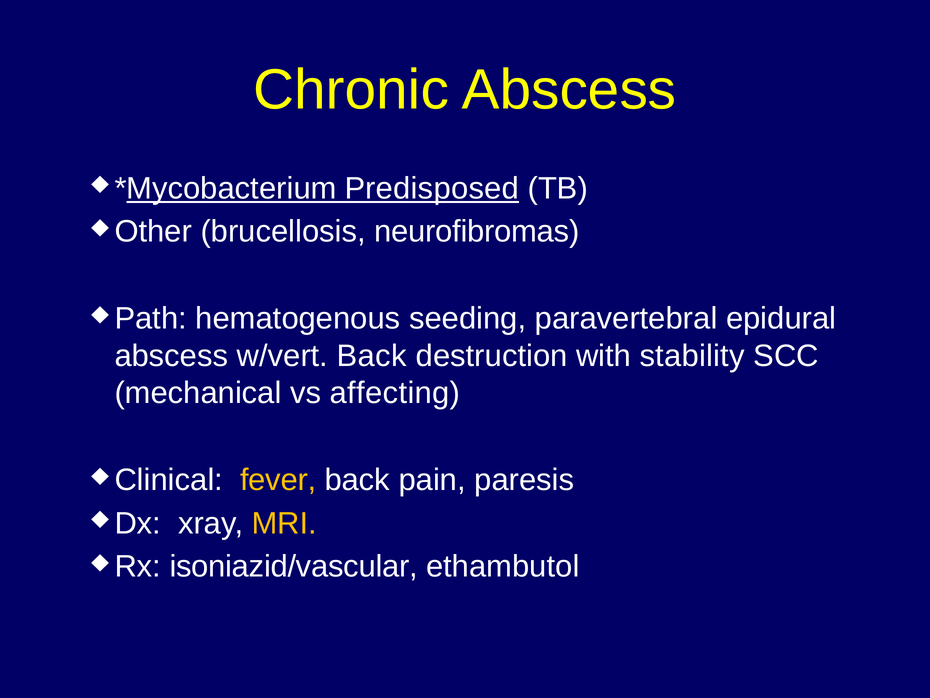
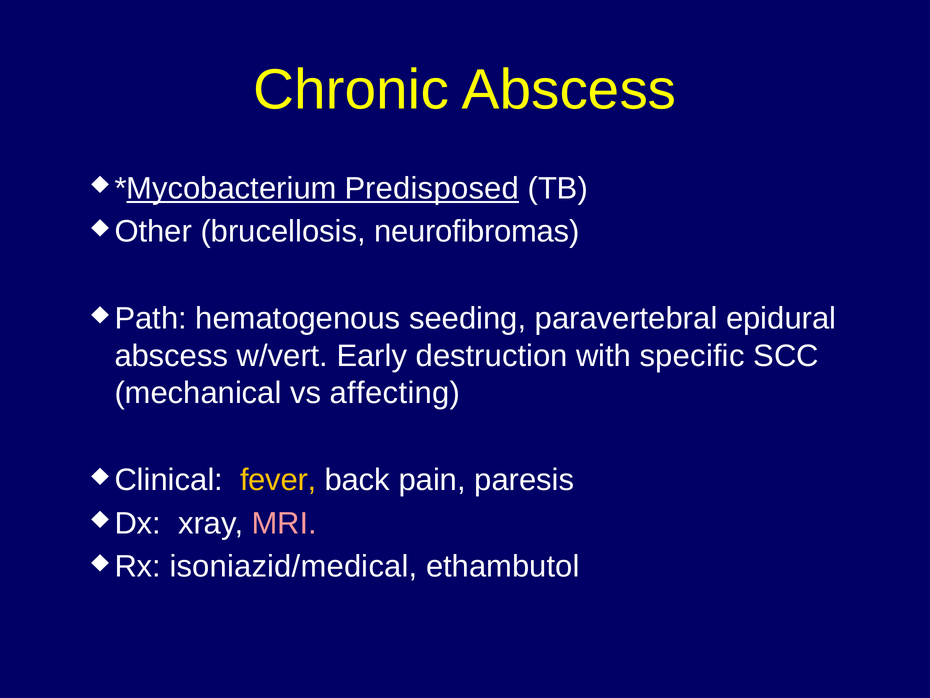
w/vert Back: Back -> Early
stability: stability -> specific
MRI colour: yellow -> pink
isoniazid/vascular: isoniazid/vascular -> isoniazid/medical
